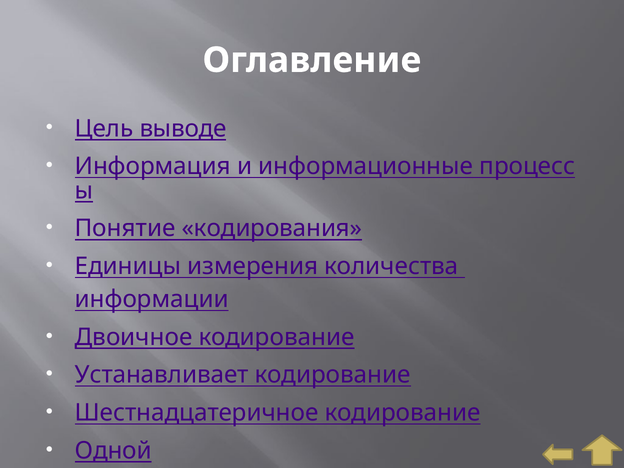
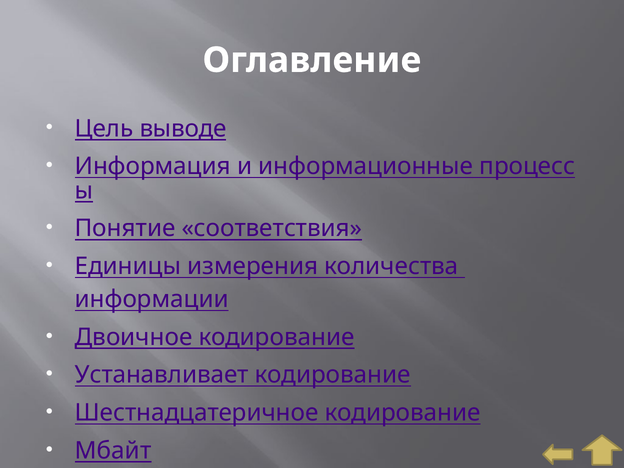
кодирования: кодирования -> соответствия
Одной: Одной -> Мбайт
